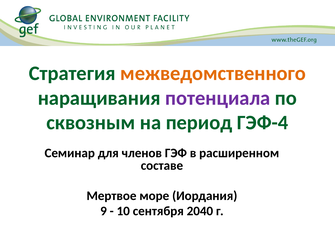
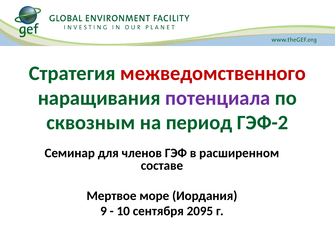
межведомственного colour: orange -> red
ГЭФ-4: ГЭФ-4 -> ГЭФ-2
2040: 2040 -> 2095
